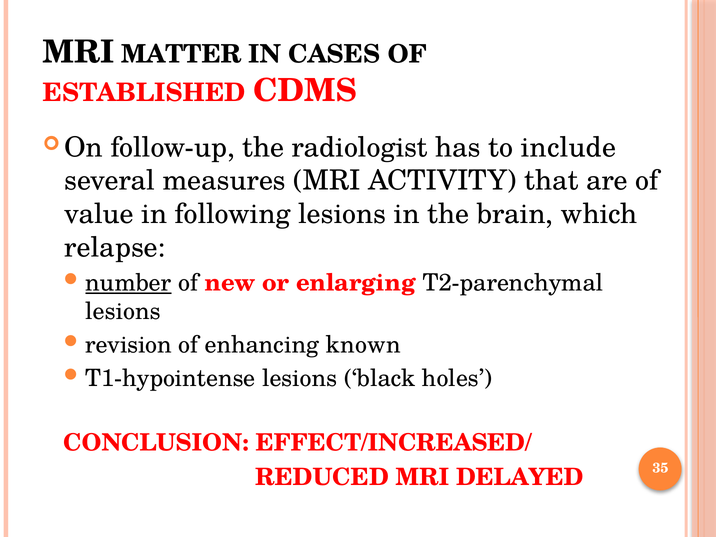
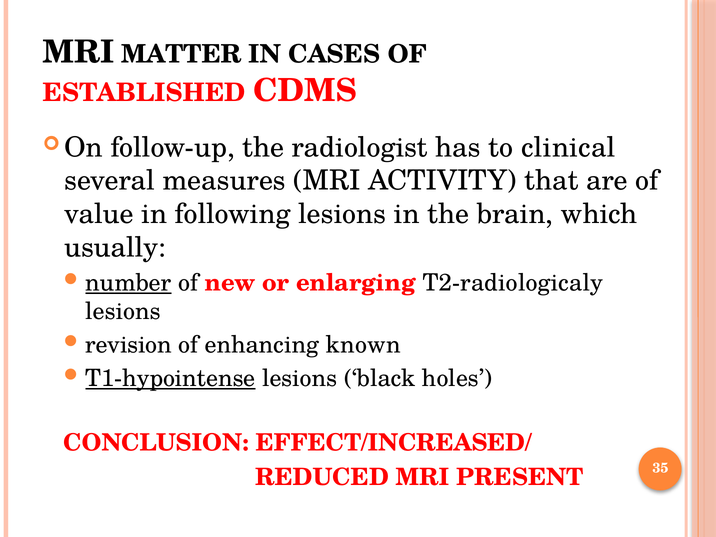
include: include -> clinical
relapse: relapse -> usually
T2-parenchymal: T2-parenchymal -> T2-radiologicaly
T1-hypointense underline: none -> present
DELAYED: DELAYED -> PRESENT
